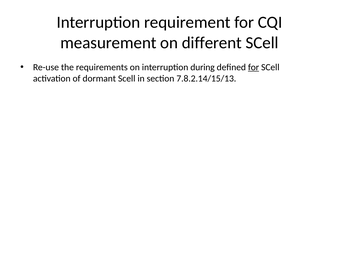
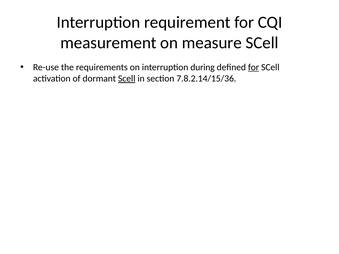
different: different -> measure
Scell at (127, 79) underline: none -> present
7.8.2.14/15/13: 7.8.2.14/15/13 -> 7.8.2.14/15/36
